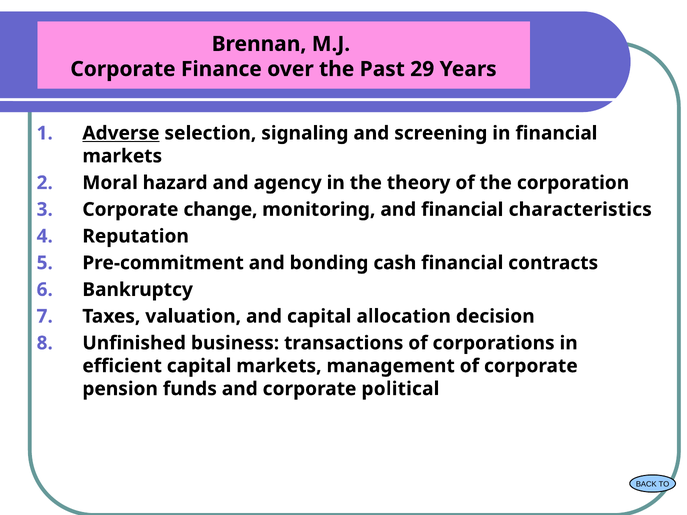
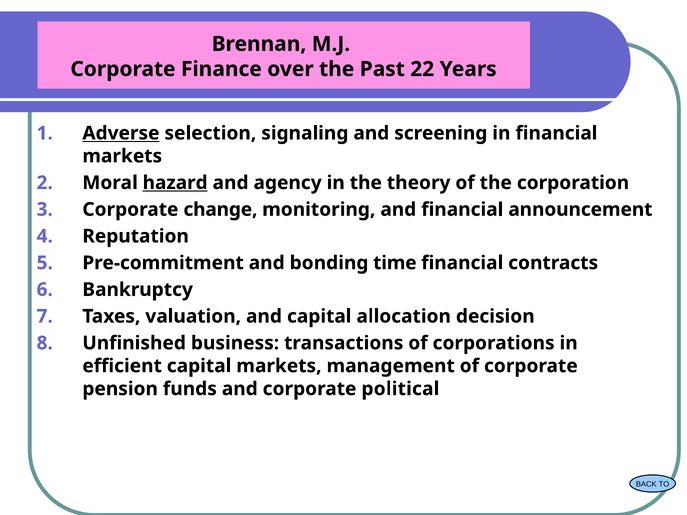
29: 29 -> 22
hazard underline: none -> present
characteristics: characteristics -> announcement
cash: cash -> time
